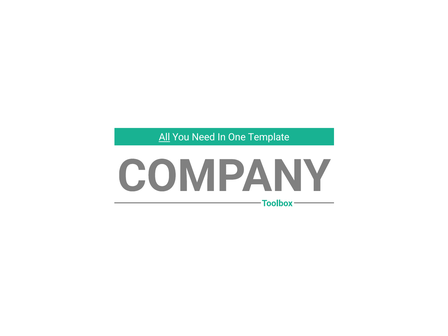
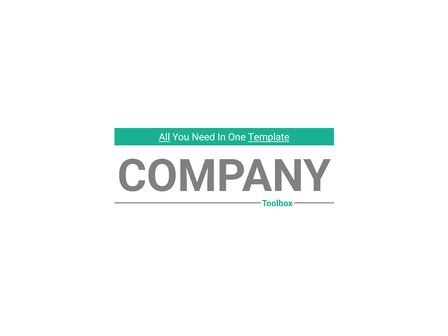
Template underline: none -> present
